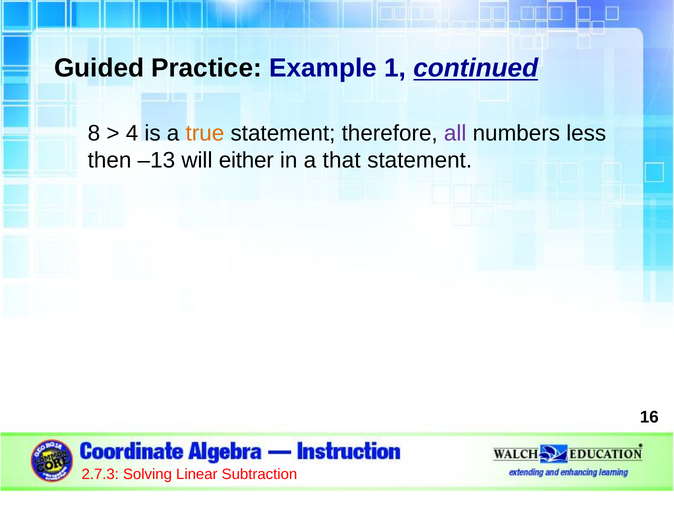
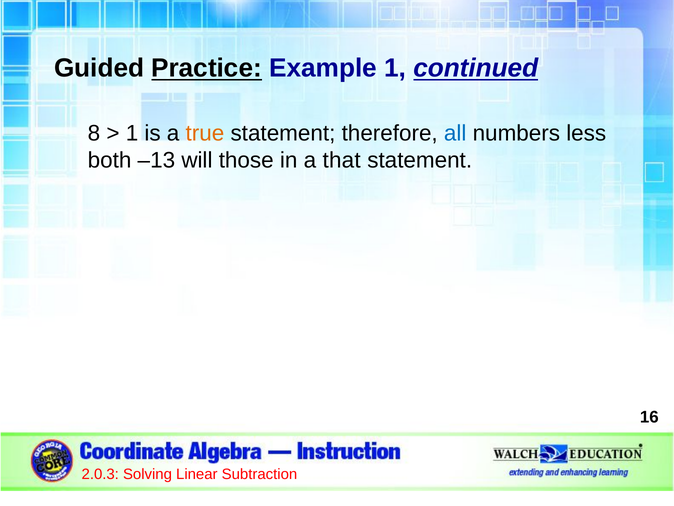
Practice underline: none -> present
4 at (132, 133): 4 -> 1
all colour: purple -> blue
then: then -> both
either: either -> those
2.7.3: 2.7.3 -> 2.0.3
